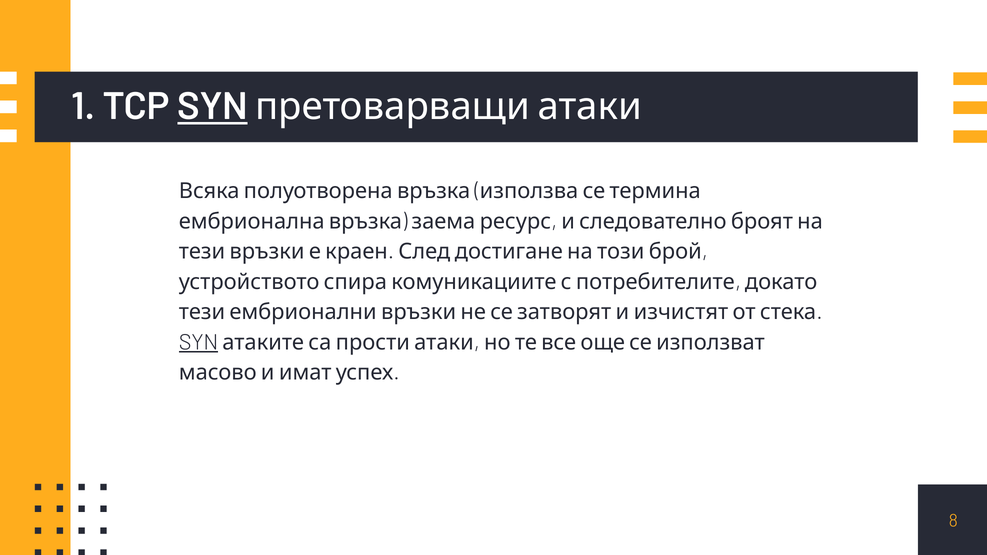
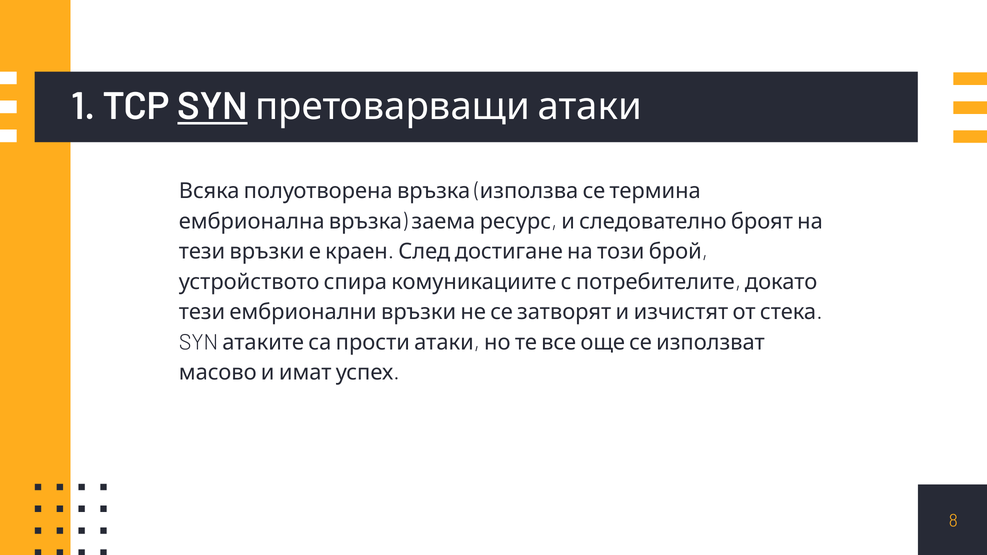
SYN at (199, 342) underline: present -> none
